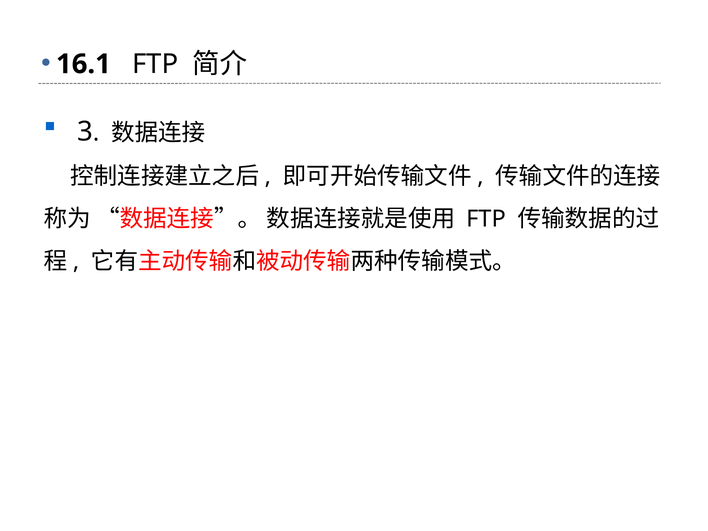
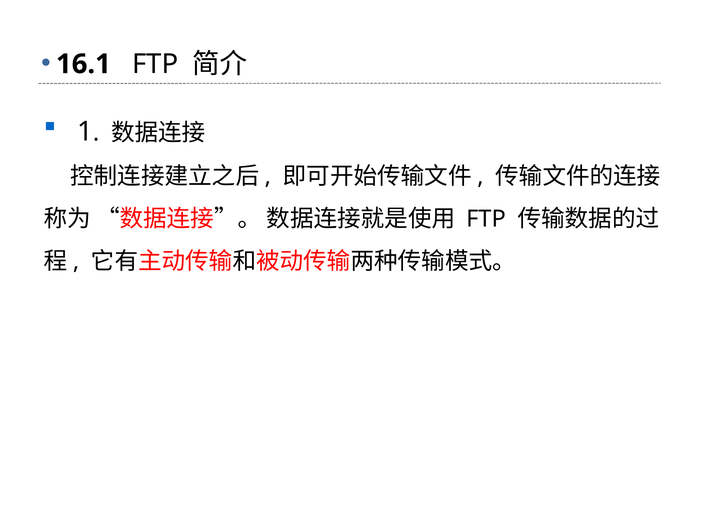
3: 3 -> 1
